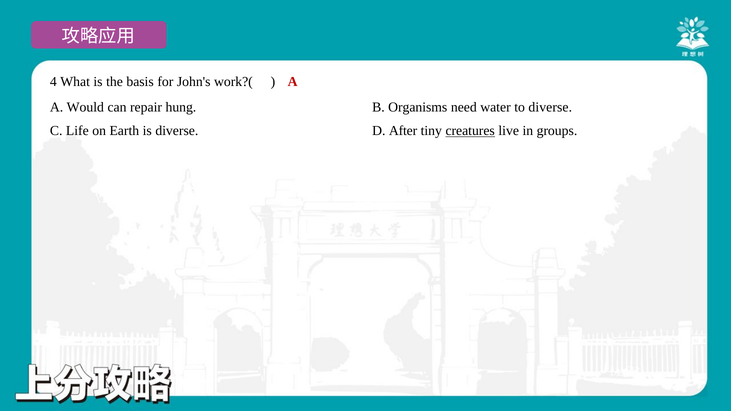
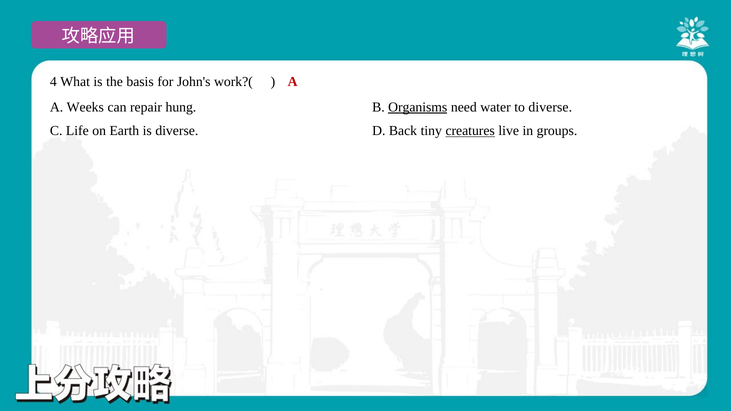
Would: Would -> Weeks
Organisms underline: none -> present
After: After -> Back
